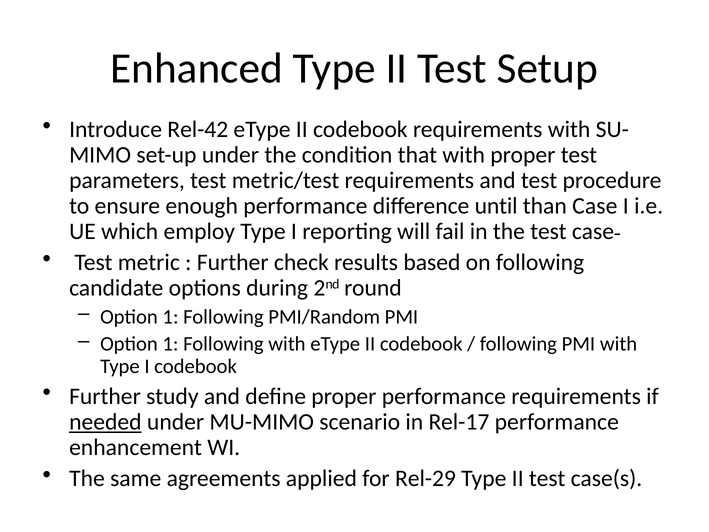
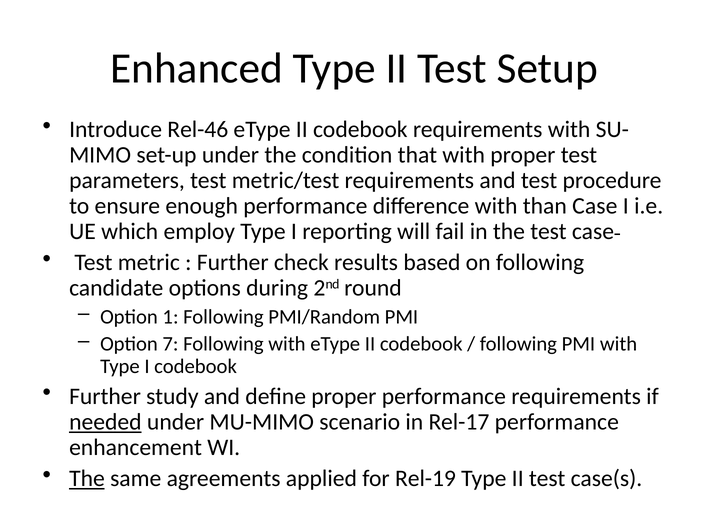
Rel-42: Rel-42 -> Rel-46
difference until: until -> with
1 at (170, 344): 1 -> 7
The at (87, 478) underline: none -> present
Rel-29: Rel-29 -> Rel-19
